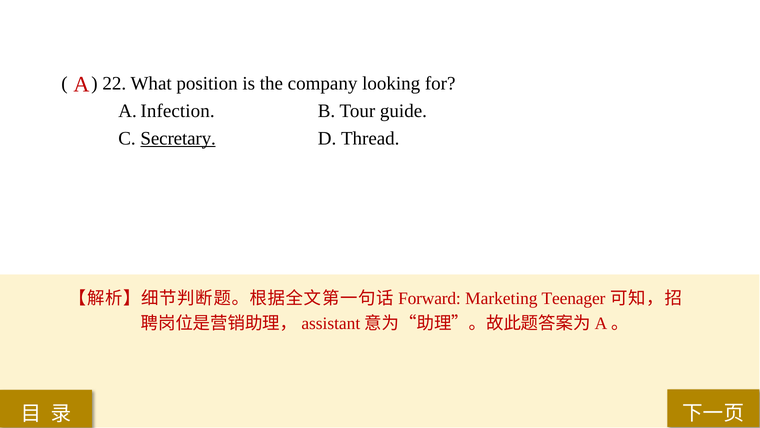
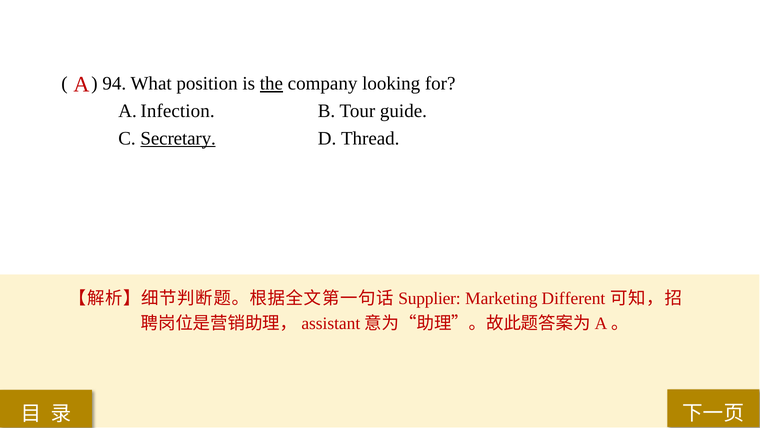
22: 22 -> 94
the underline: none -> present
Forward: Forward -> Supplier
Teenager: Teenager -> Different
